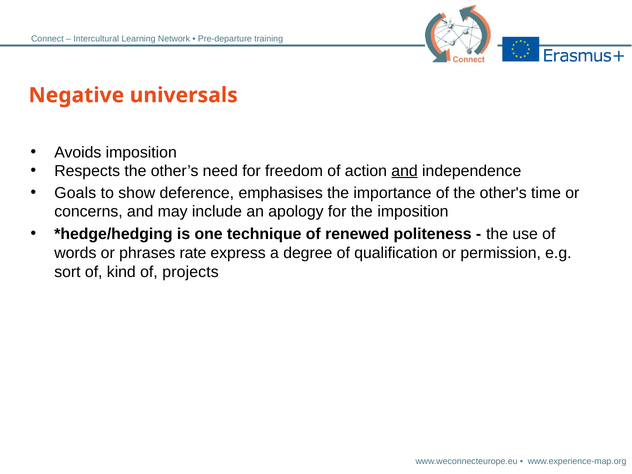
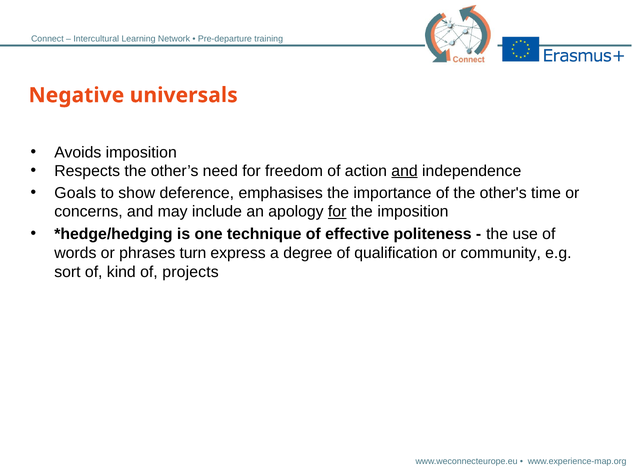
for at (337, 212) underline: none -> present
renewed: renewed -> effective
rate: rate -> turn
permission: permission -> community
